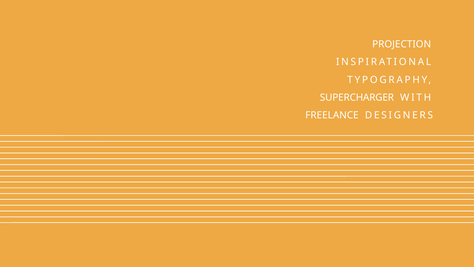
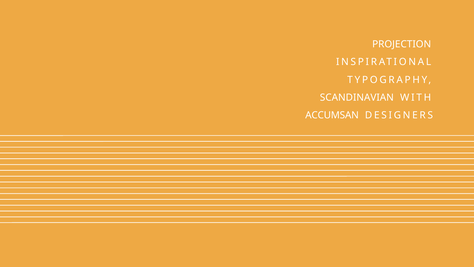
SUPERCHARGER: SUPERCHARGER -> SCANDINAVIAN
FREELANCE: FREELANCE -> ACCUMSAN
